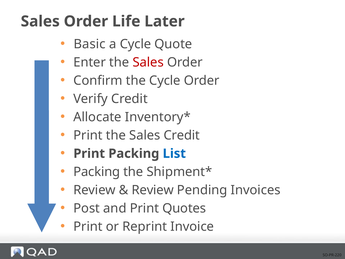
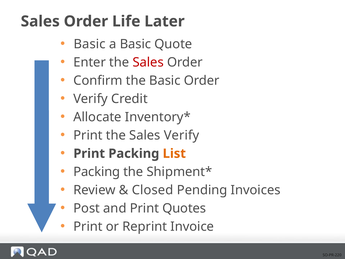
a Cycle: Cycle -> Basic
the Cycle: Cycle -> Basic
Sales Credit: Credit -> Verify
List colour: blue -> orange
Review at (153, 190): Review -> Closed
